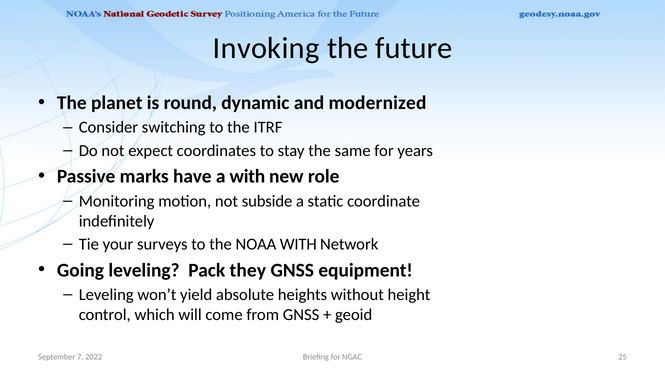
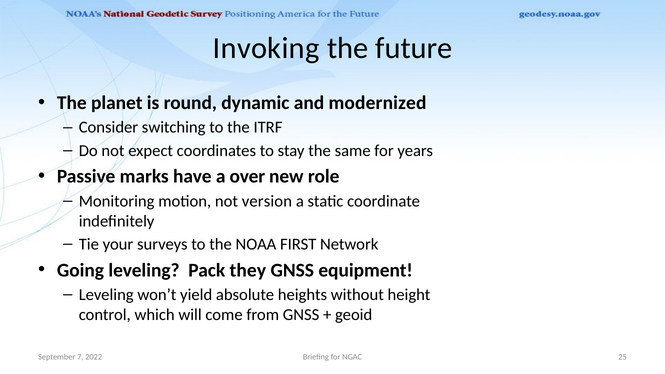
a with: with -> over
subside: subside -> version
NOAA WITH: WITH -> FIRST
